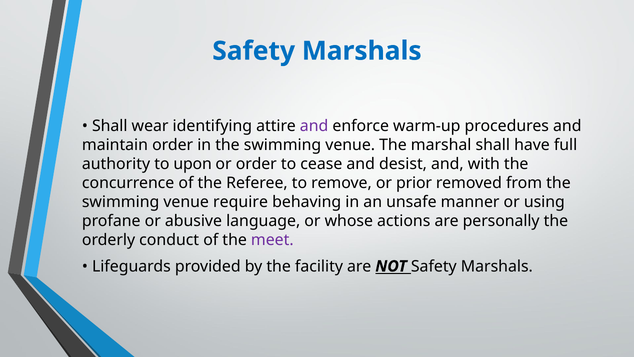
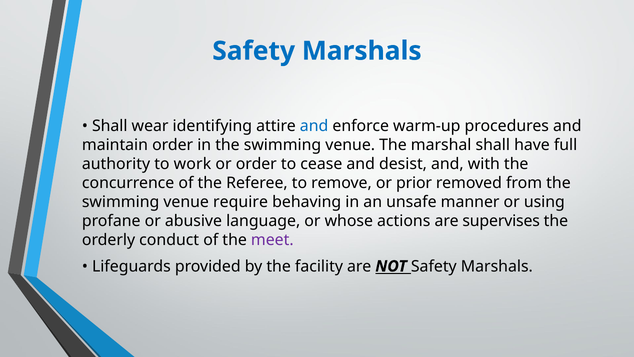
and at (314, 126) colour: purple -> blue
upon: upon -> work
personally: personally -> supervises
